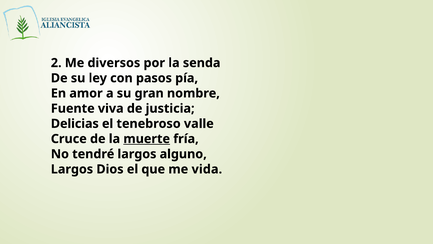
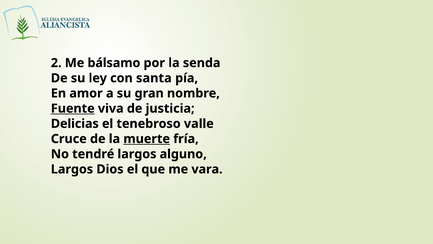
diversos: diversos -> bálsamo
pasos: pasos -> santa
Fuente underline: none -> present
vida: vida -> vara
